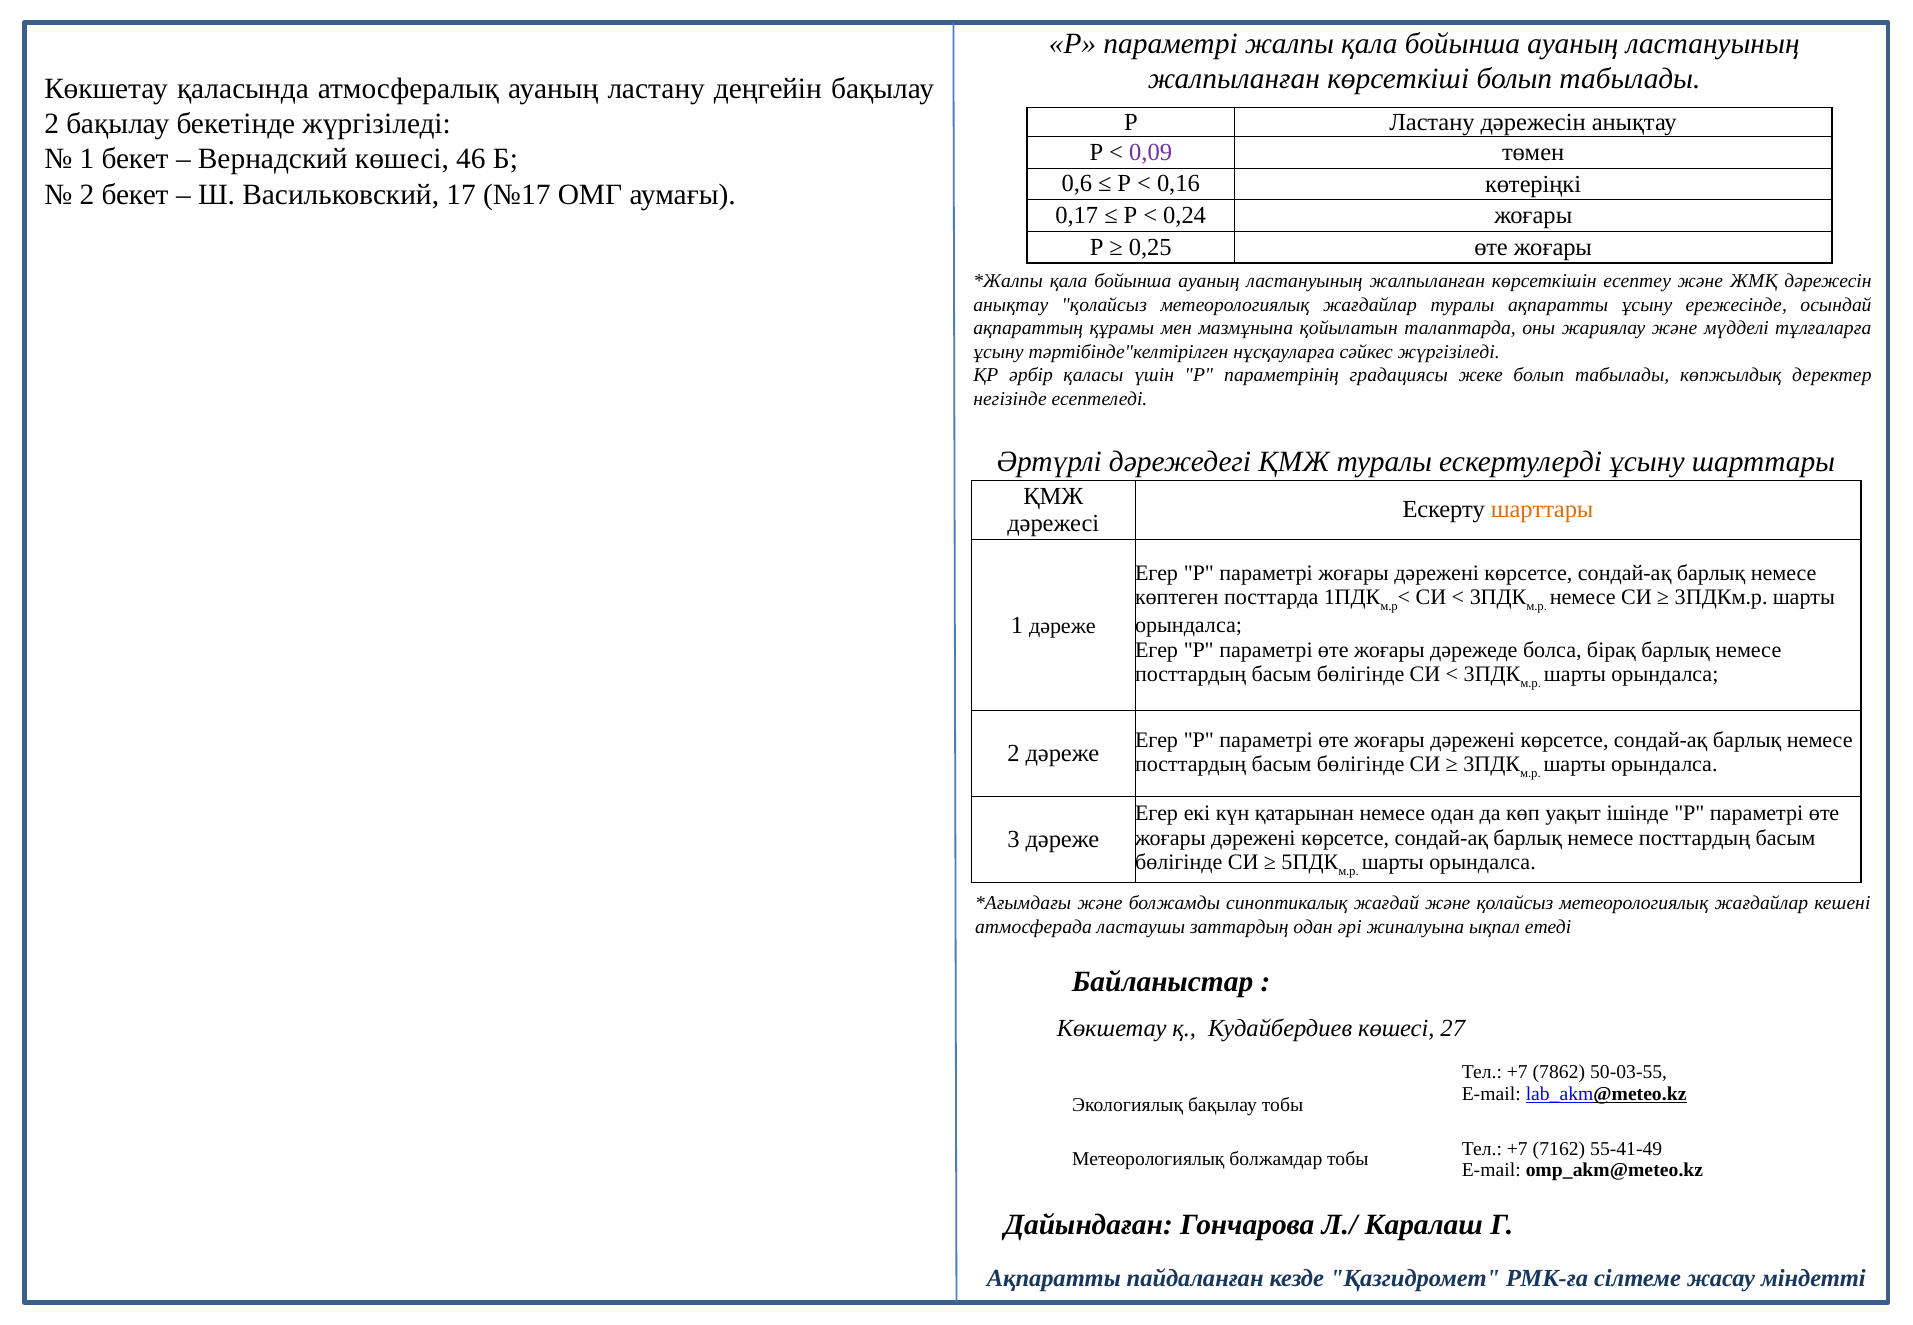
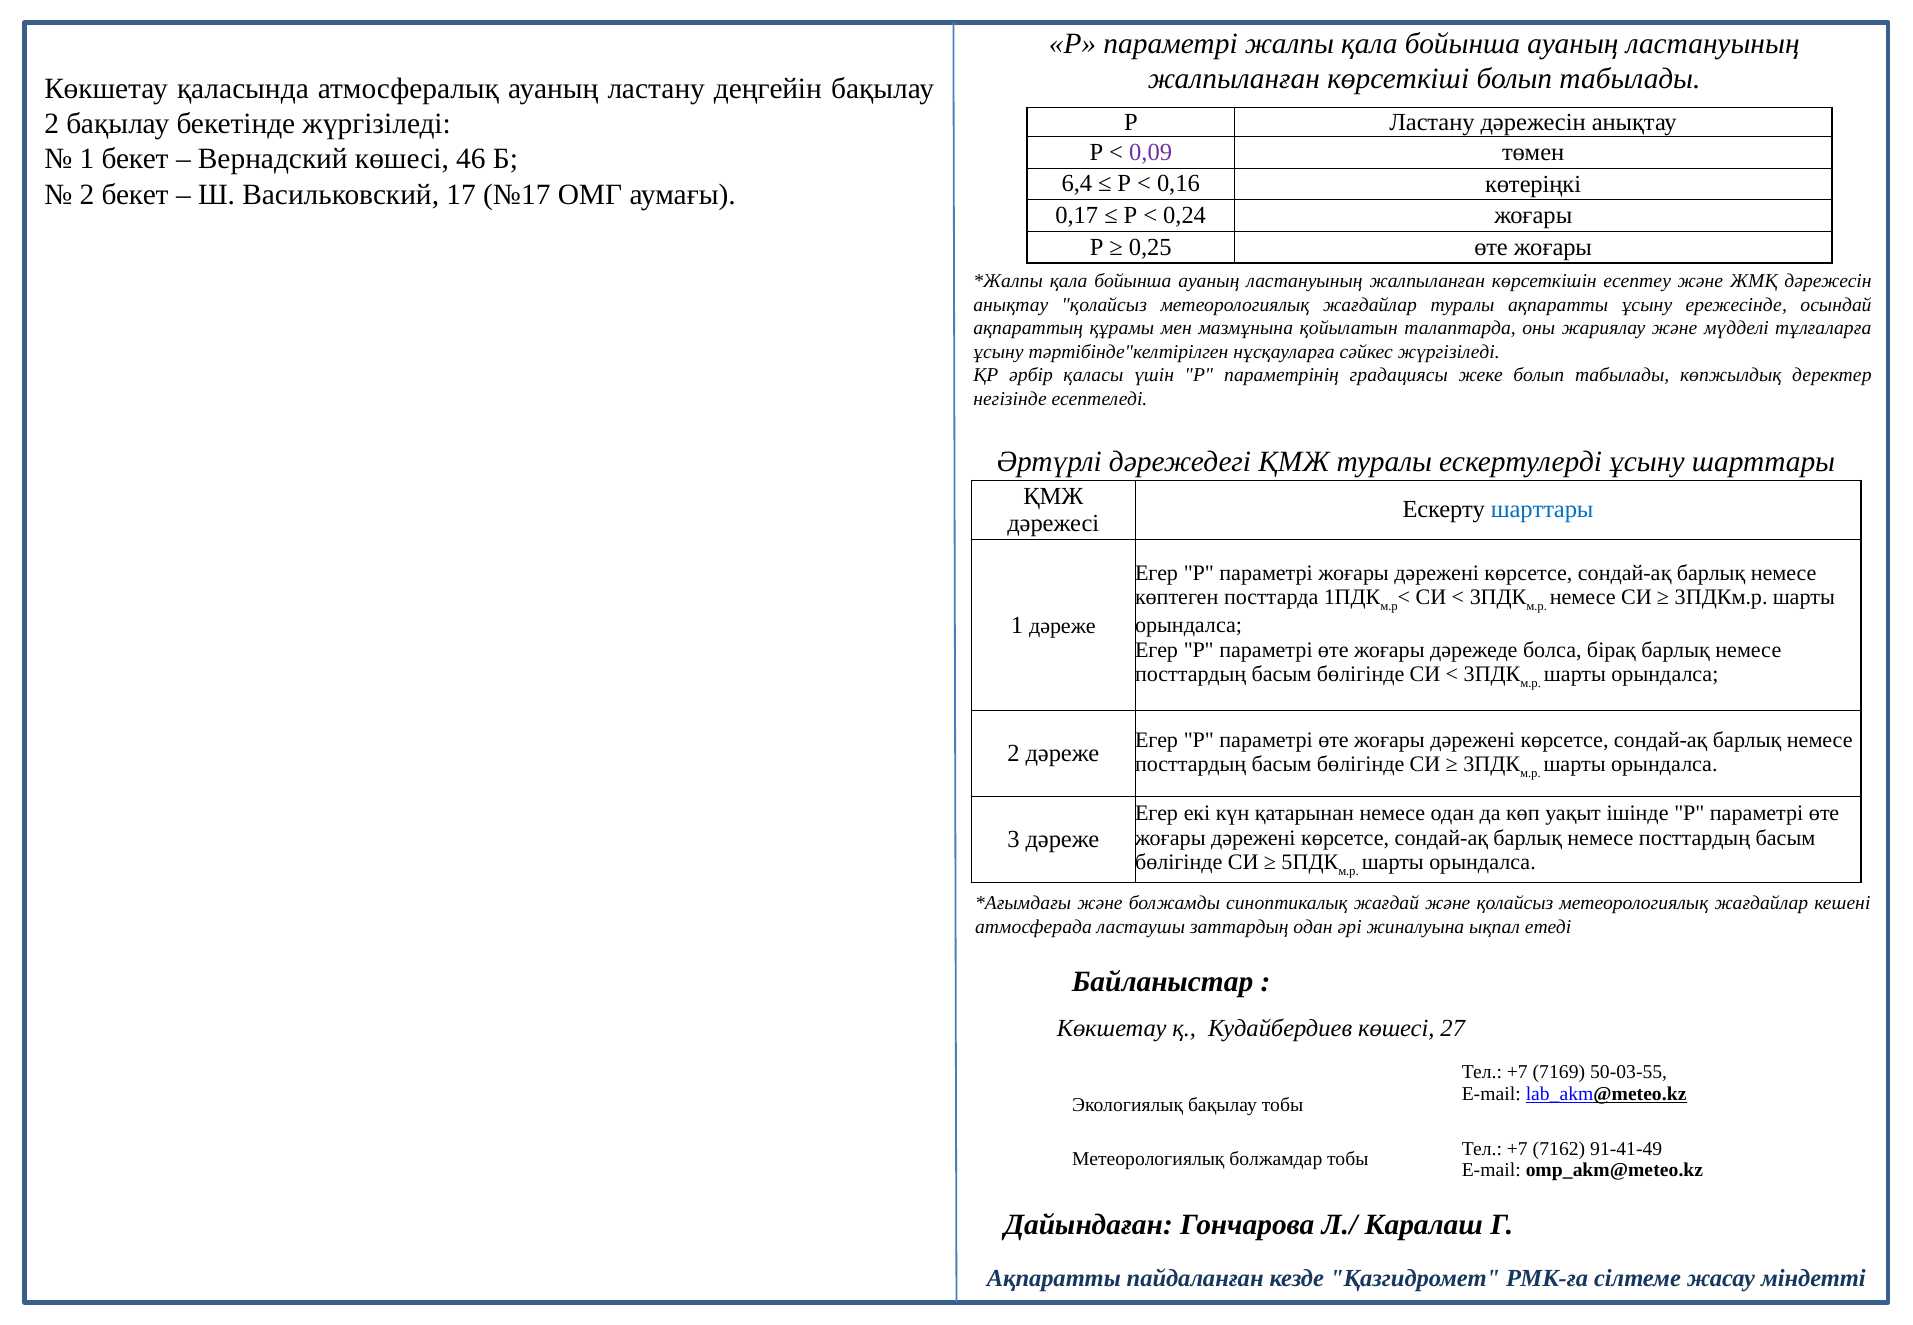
0,6: 0,6 -> 6,4
шарттары at (1542, 510) colour: orange -> blue
7862: 7862 -> 7169
55-41-49: 55-41-49 -> 91-41-49
